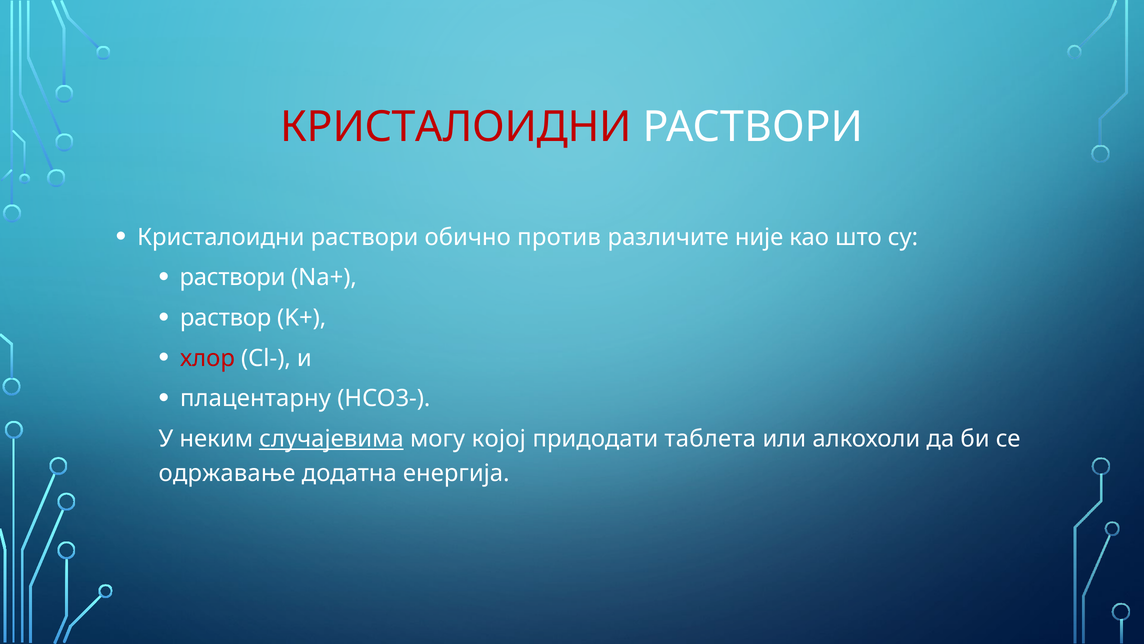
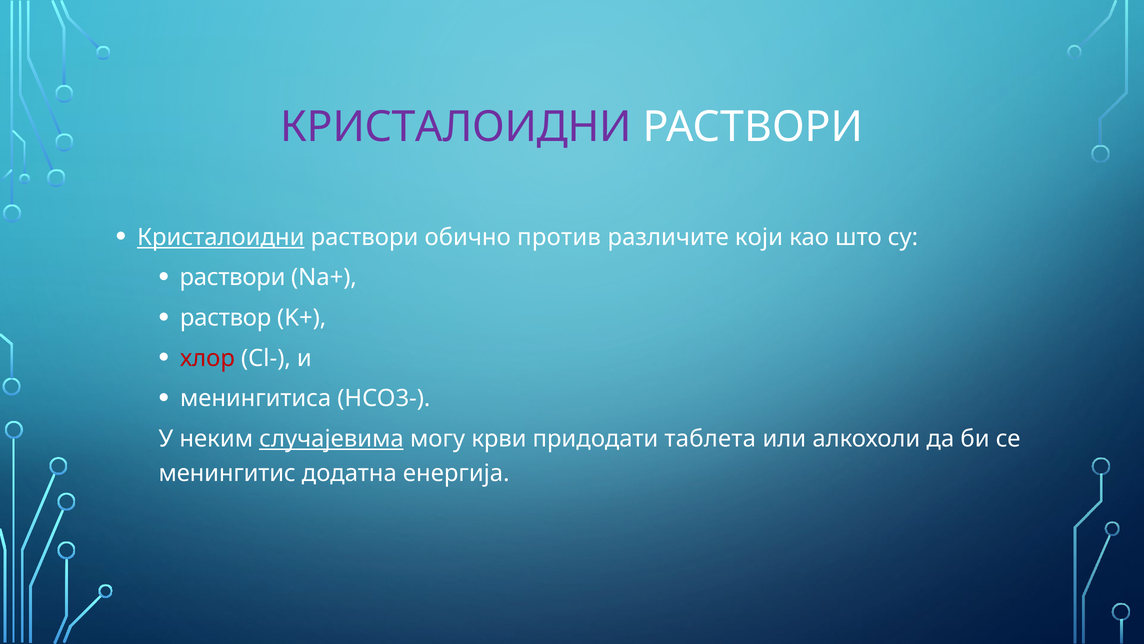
КРИСТАЛОИДНИ at (456, 127) colour: red -> purple
Кристалоидни at (221, 237) underline: none -> present
није: није -> који
плацентарну: плацентарну -> менингитиса
којој: којој -> крви
одржавање: одржавање -> менингитис
